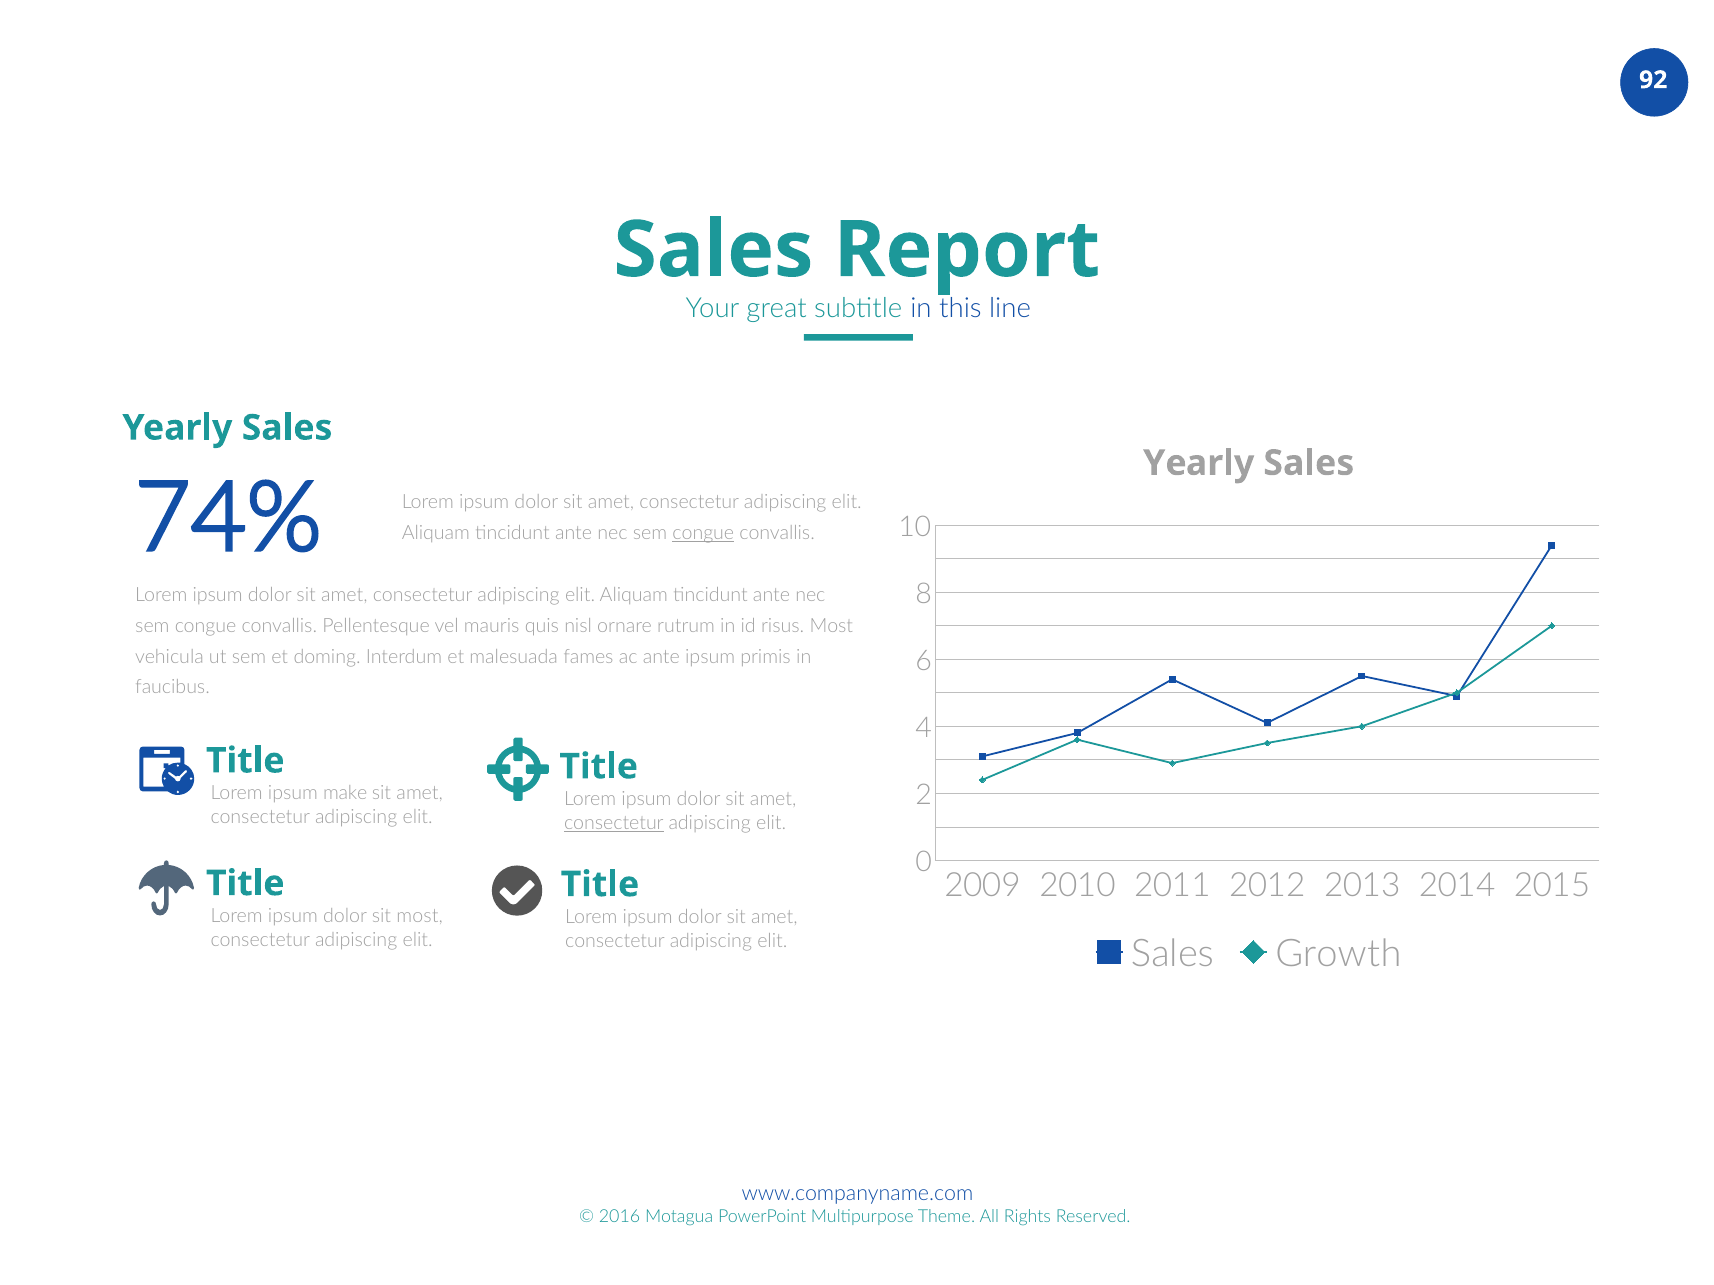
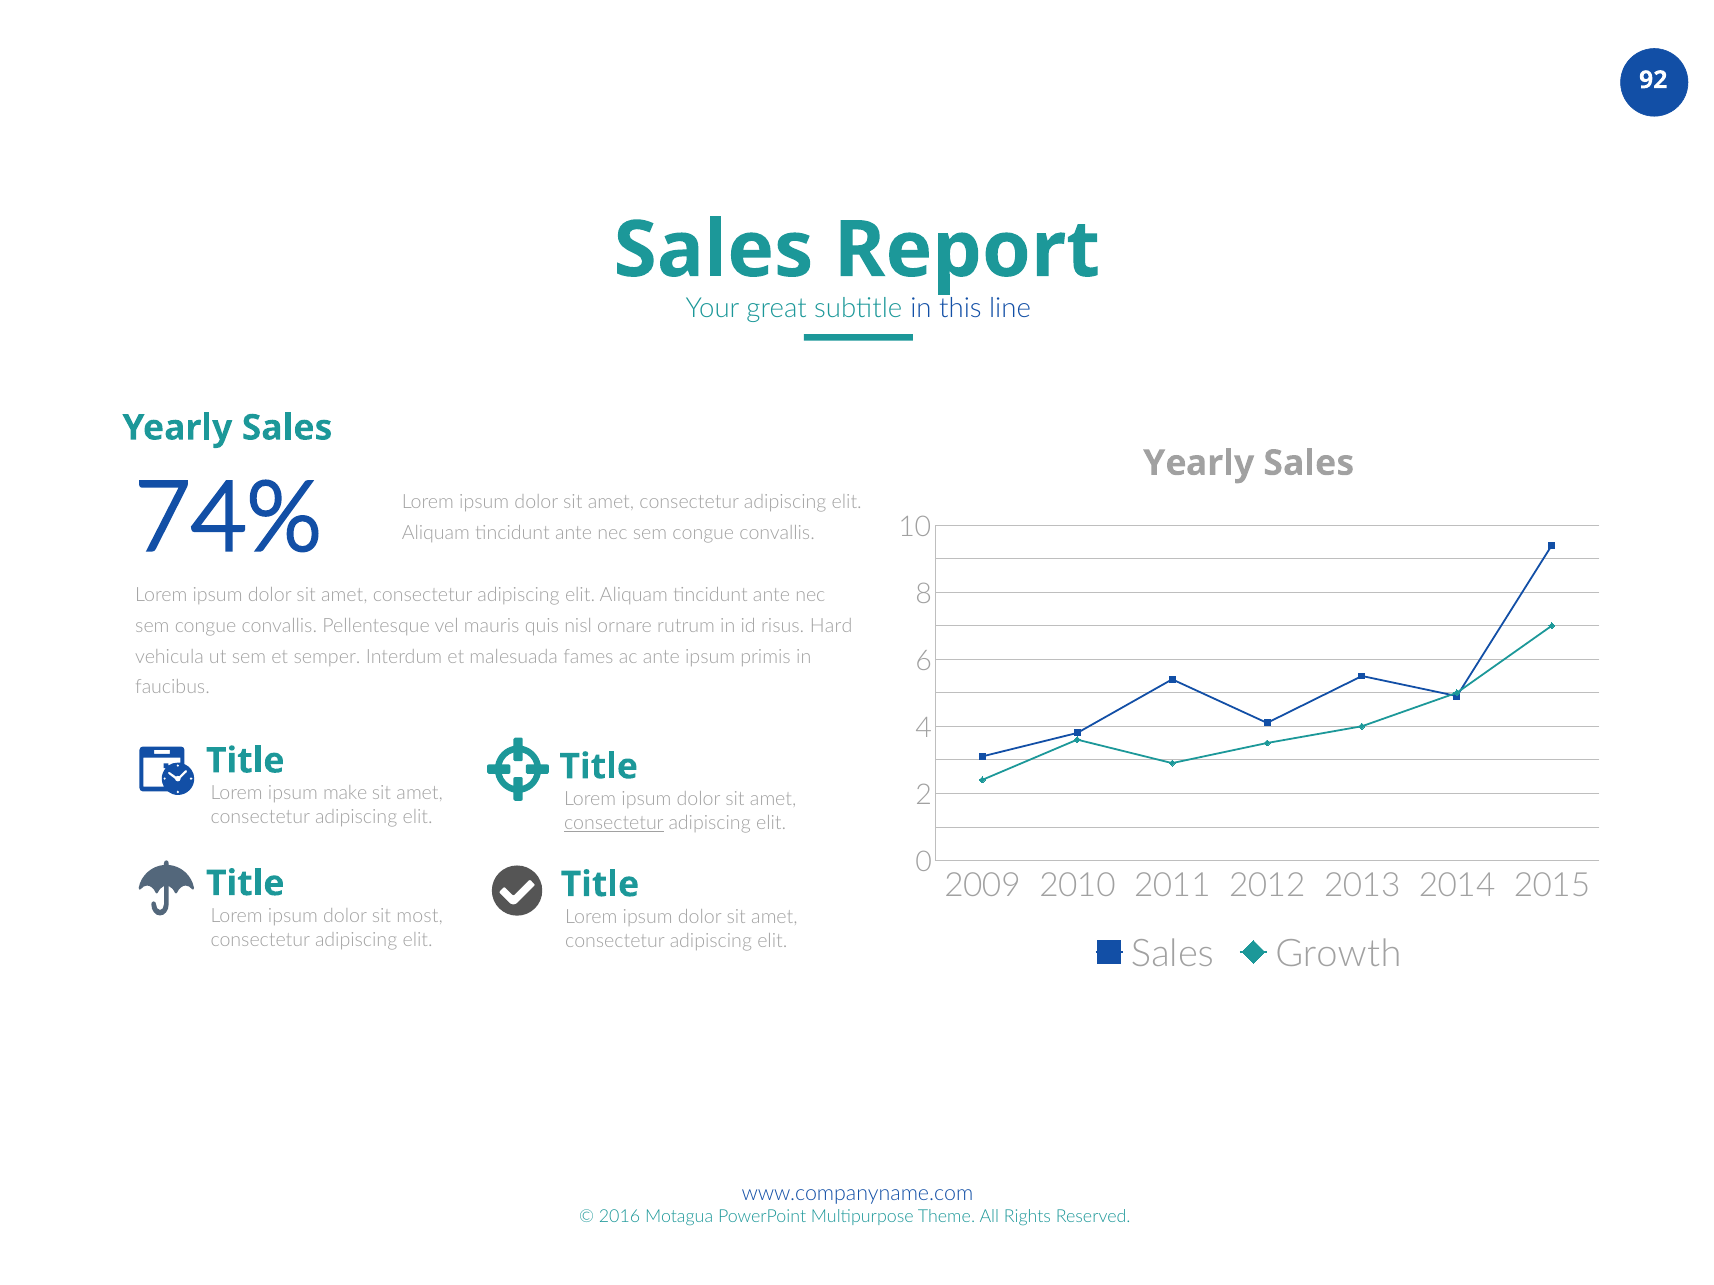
congue at (703, 533) underline: present -> none
risus Most: Most -> Hard
doming: doming -> semper
